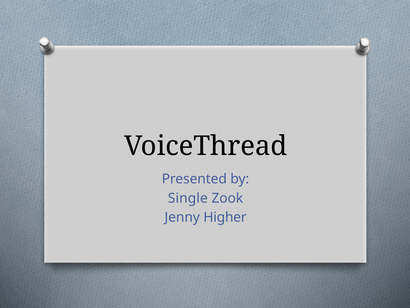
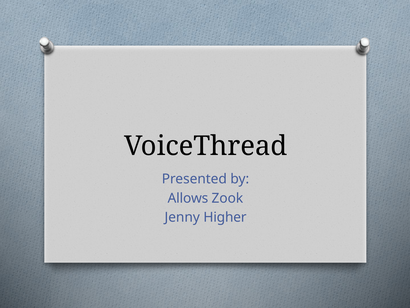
Single: Single -> Allows
